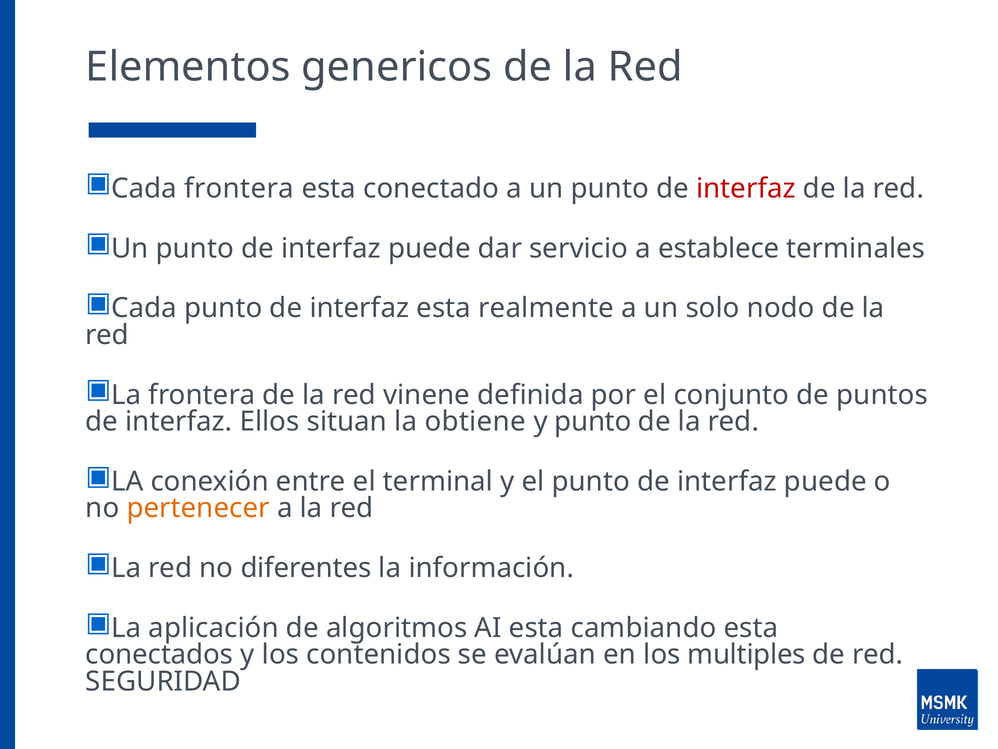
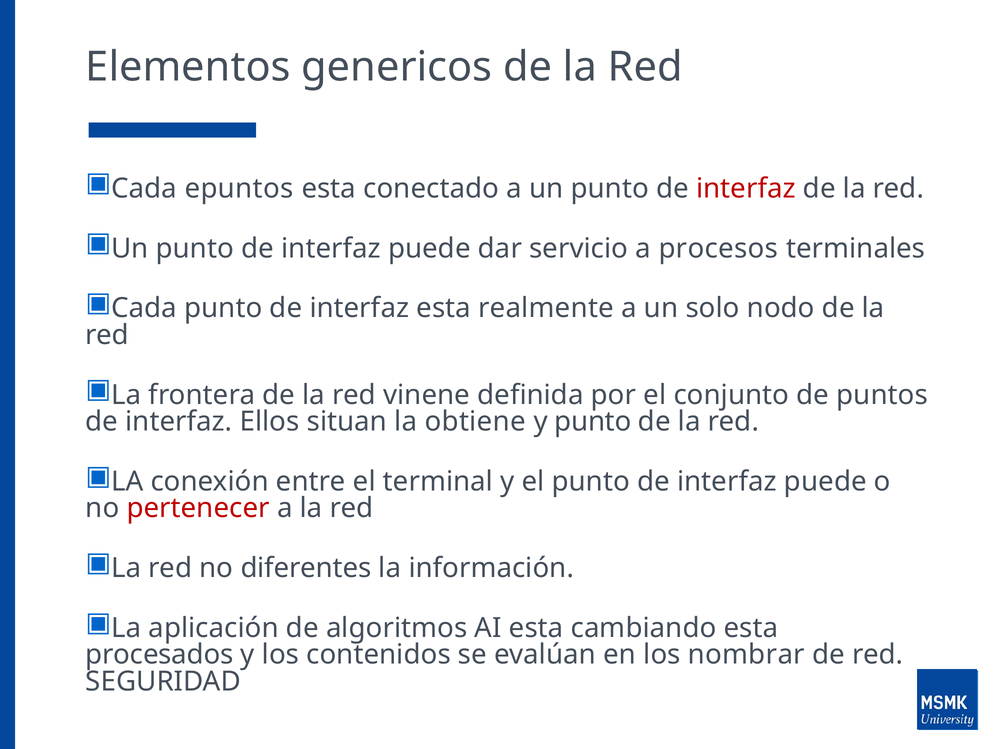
Cada frontera: frontera -> epuntos
establece: establece -> procesos
pertenecer colour: orange -> red
conectados: conectados -> procesados
multiples: multiples -> nombrar
